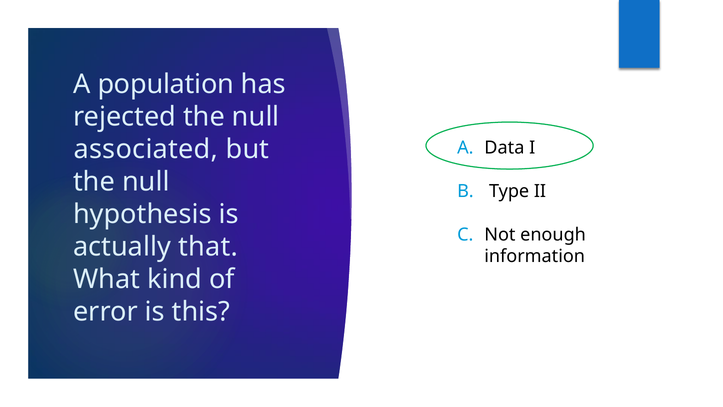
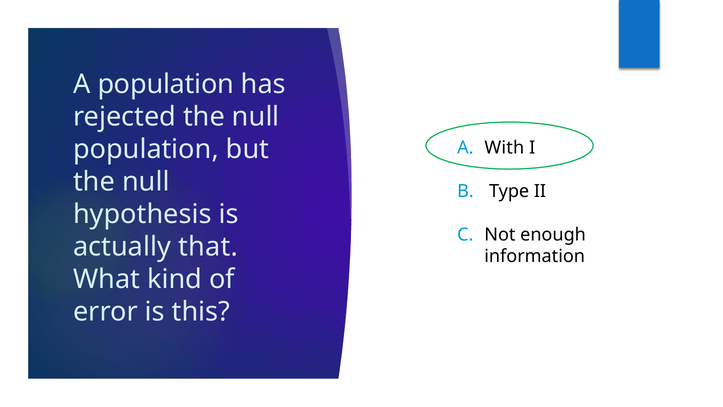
associated at (146, 149): associated -> population
Data: Data -> With
